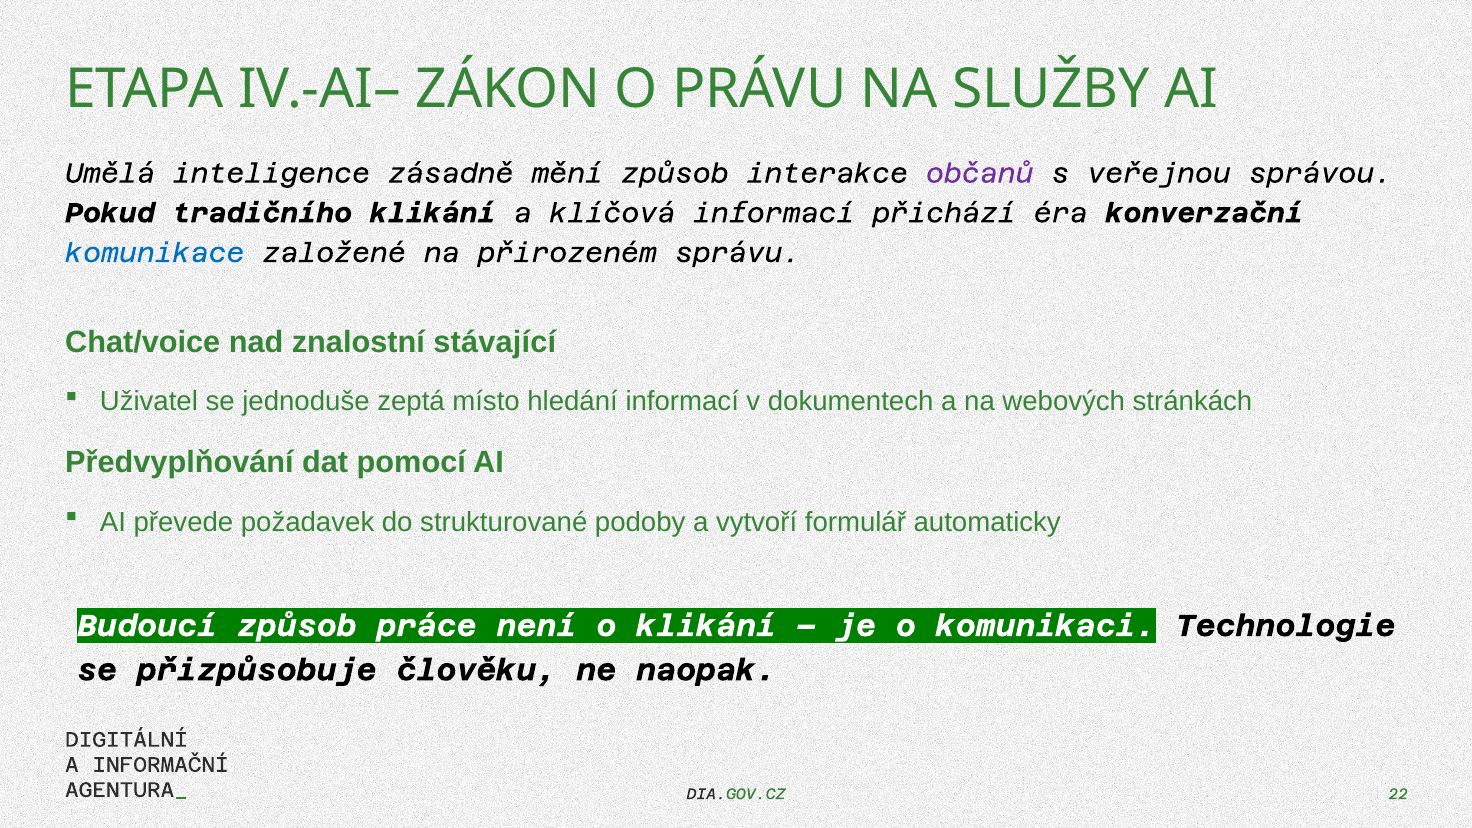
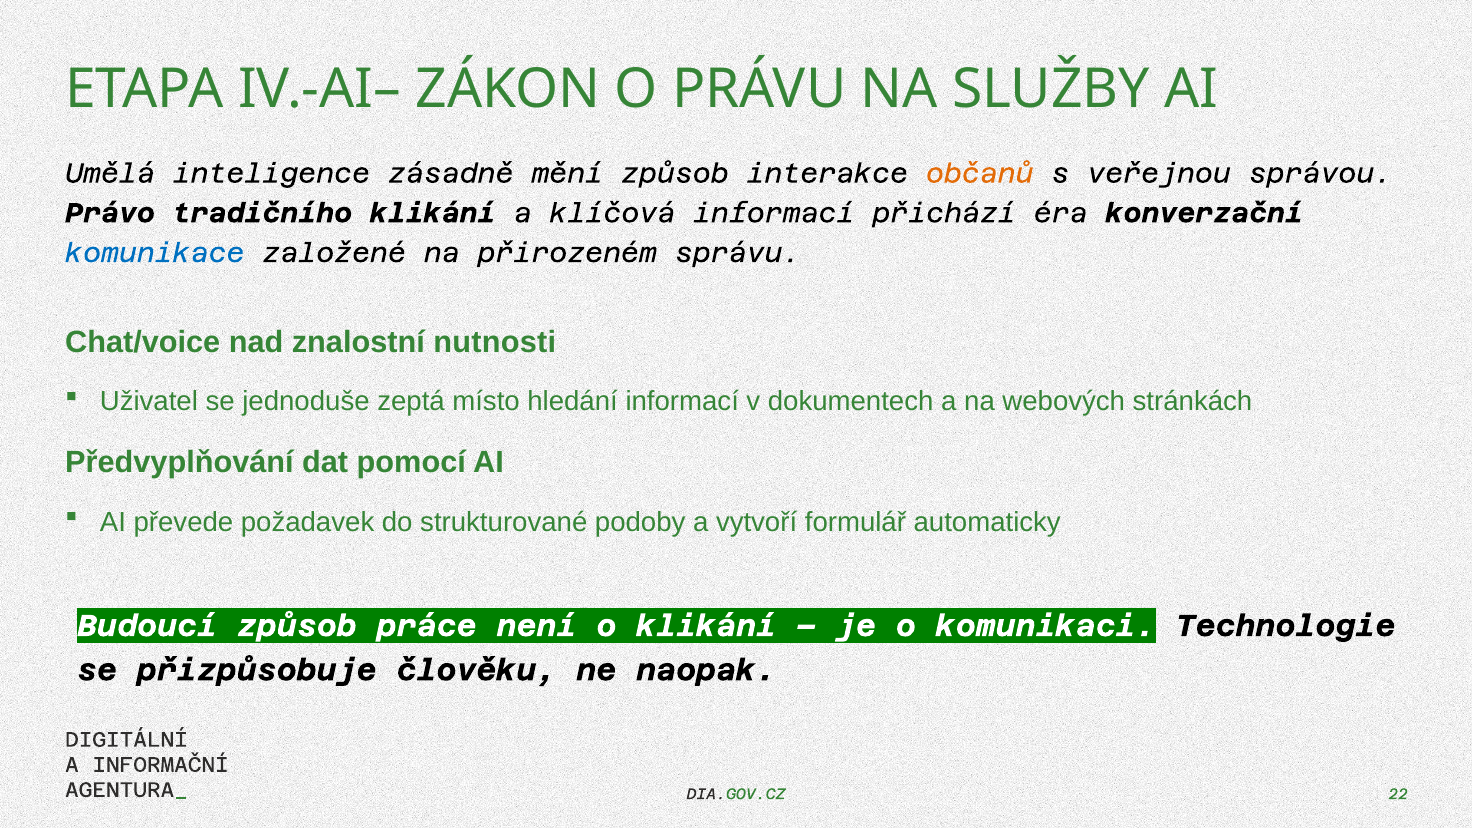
občanů colour: purple -> orange
Pokud: Pokud -> Právo
stávající: stávající -> nutnosti
